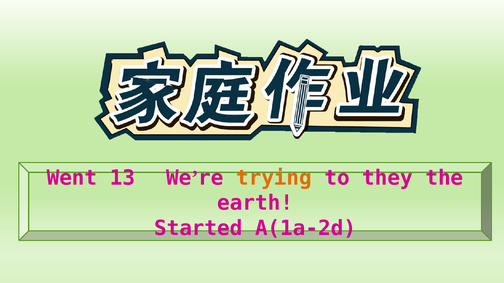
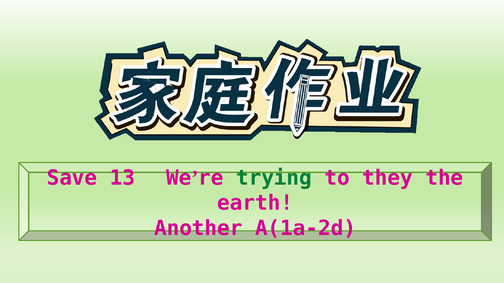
Went: Went -> Save
trying colour: orange -> green
Started: Started -> Another
